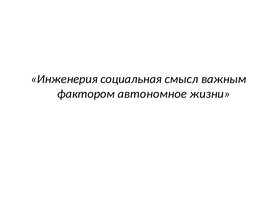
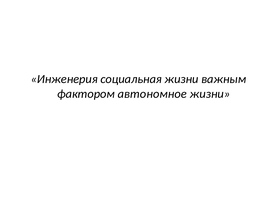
социальная смысл: смысл -> жизни
